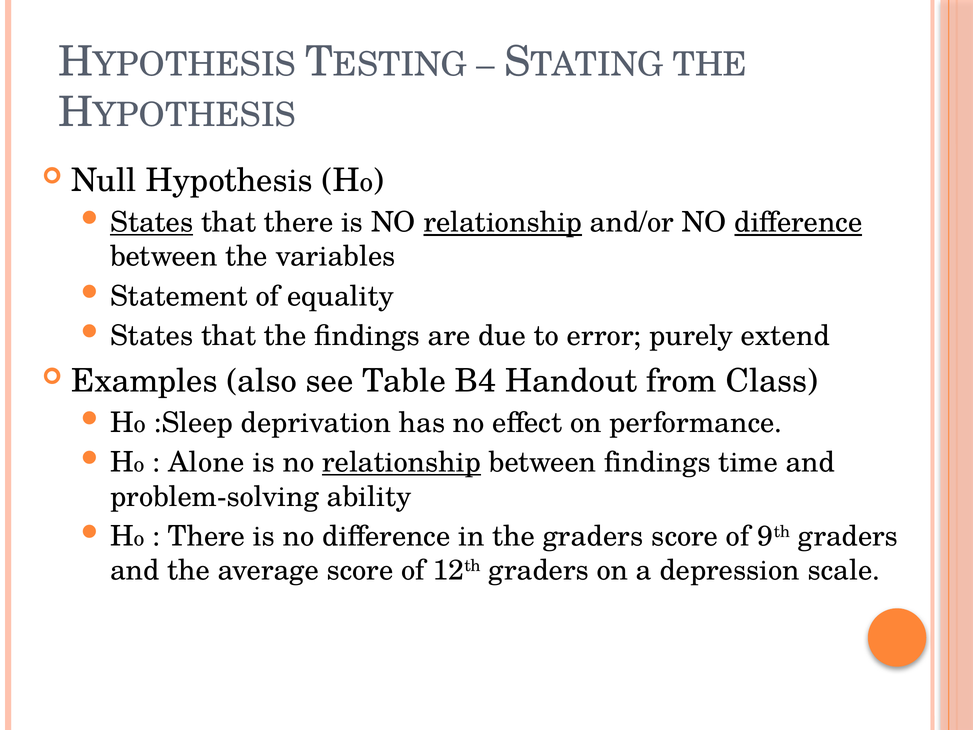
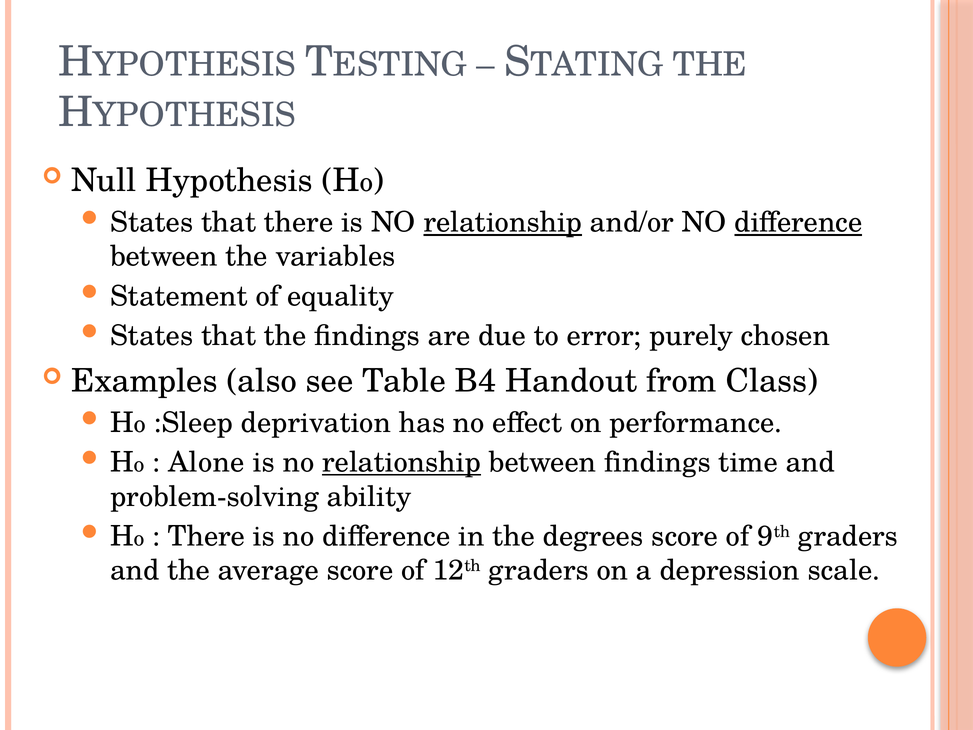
States at (152, 222) underline: present -> none
extend: extend -> chosen
the graders: graders -> degrees
